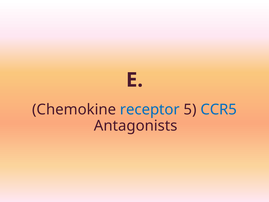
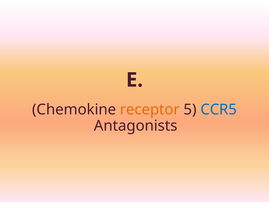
receptor colour: blue -> orange
